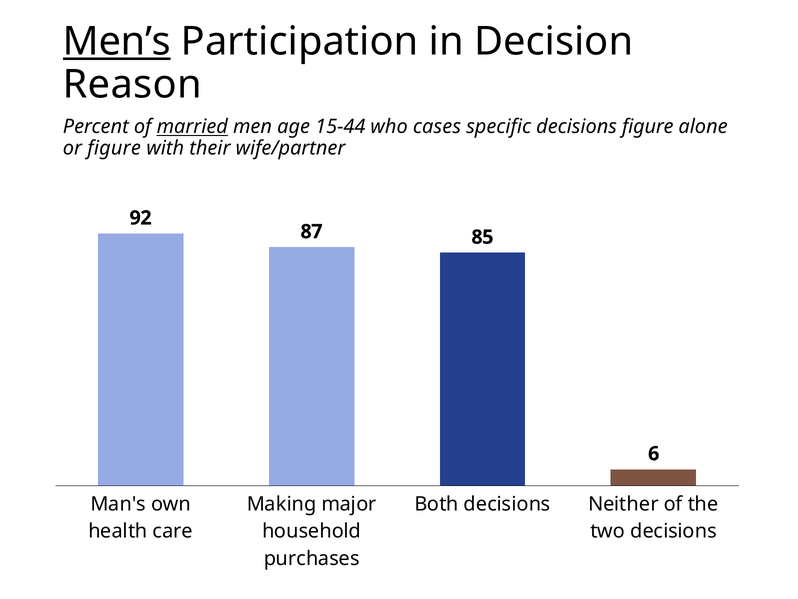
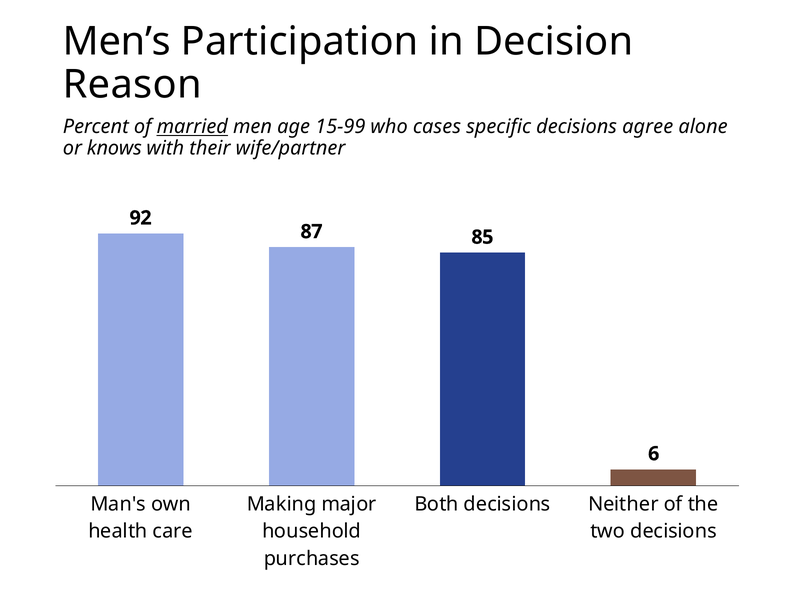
Men’s underline: present -> none
15-44: 15-44 -> 15-99
decisions figure: figure -> agree
or figure: figure -> knows
